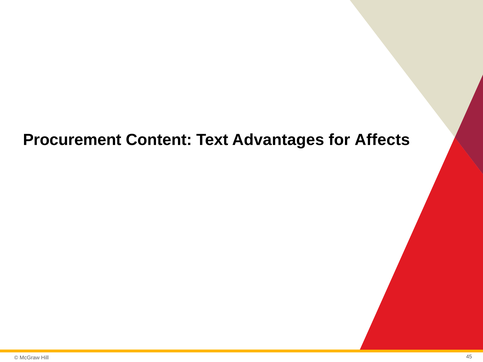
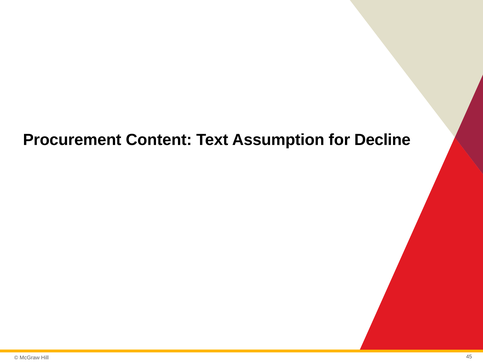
Advantages: Advantages -> Assumption
Affects: Affects -> Decline
